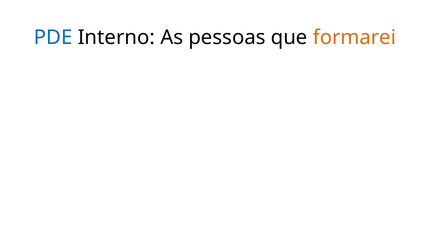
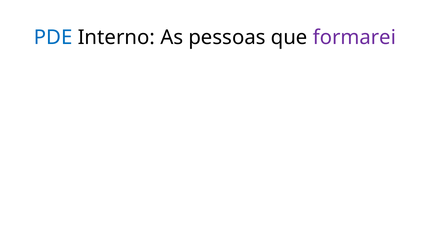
formarei colour: orange -> purple
